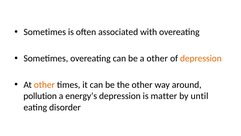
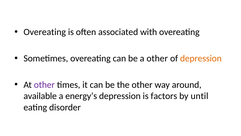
Sometimes at (45, 32): Sometimes -> Overeating
other at (44, 85) colour: orange -> purple
pollution: pollution -> available
matter: matter -> factors
